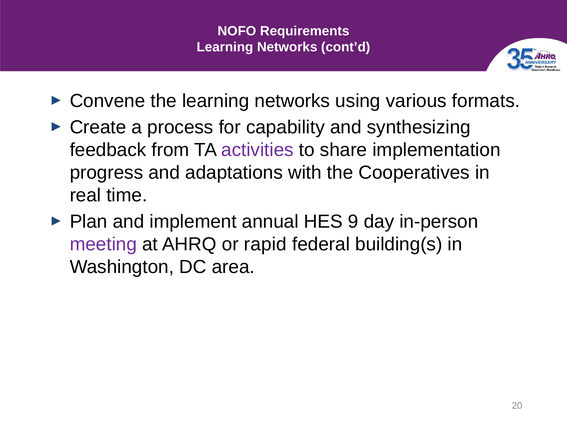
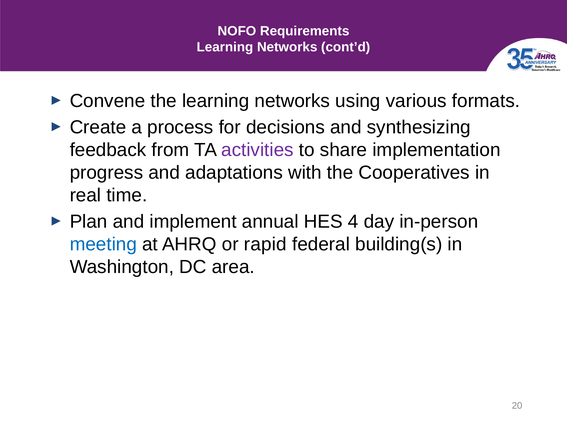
capability: capability -> decisions
9: 9 -> 4
meeting colour: purple -> blue
